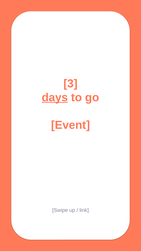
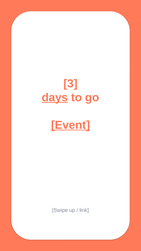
Event underline: none -> present
